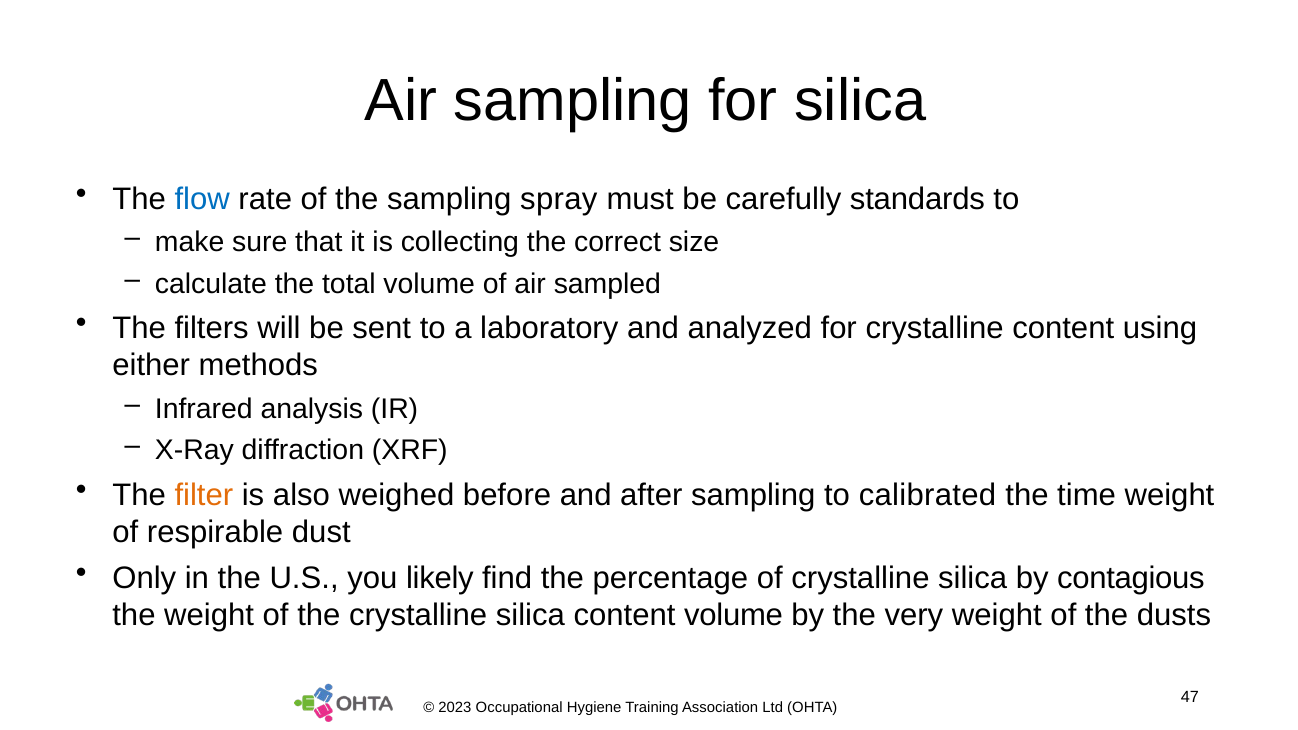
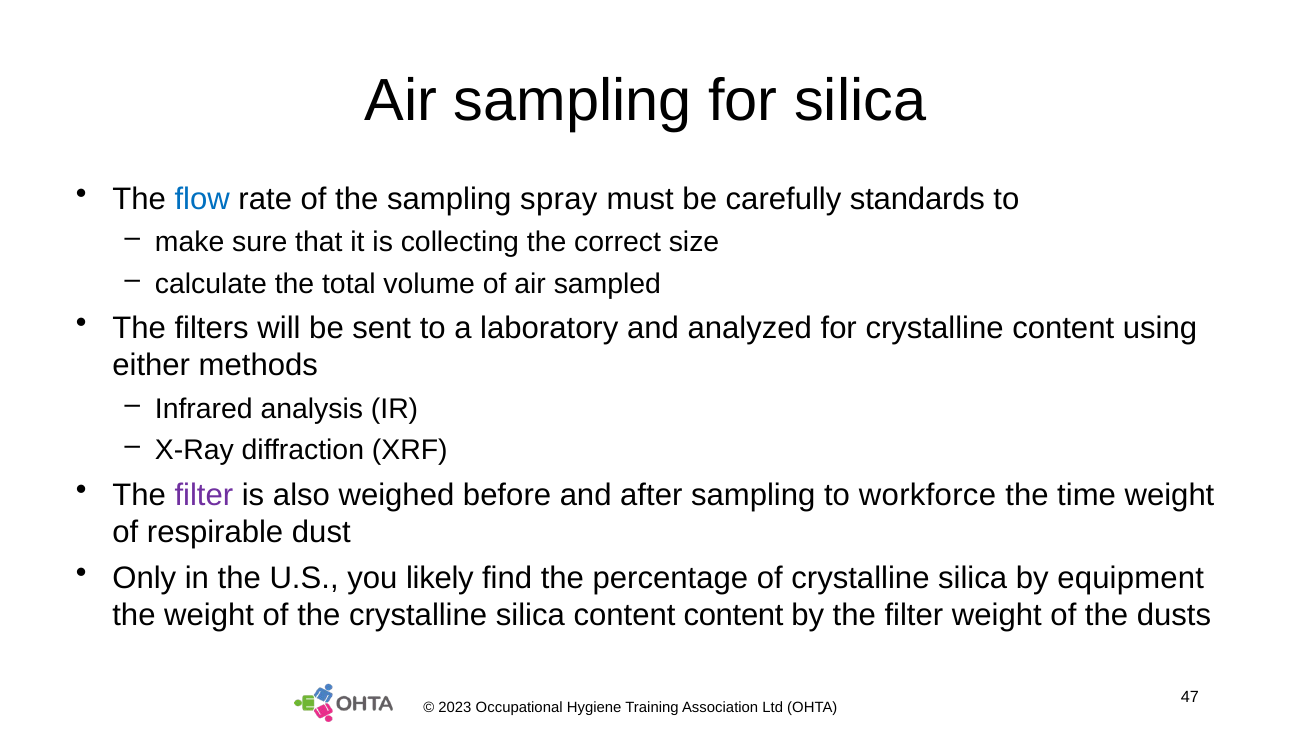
filter at (204, 495) colour: orange -> purple
calibrated: calibrated -> workforce
contagious: contagious -> equipment
content volume: volume -> content
by the very: very -> filter
